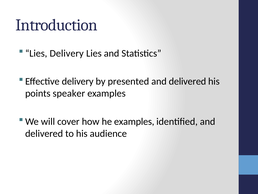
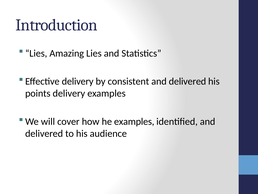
Lies Delivery: Delivery -> Amazing
presented: presented -> consistent
points speaker: speaker -> delivery
